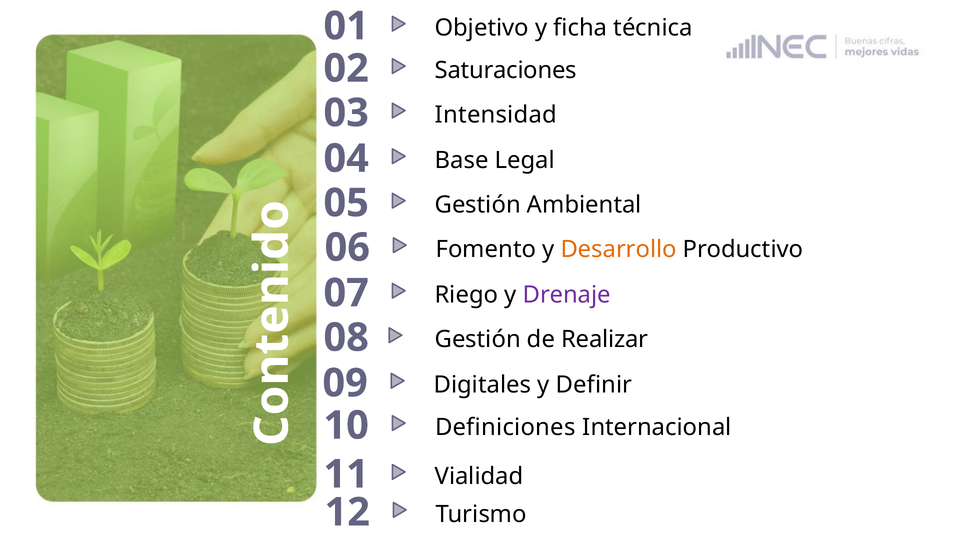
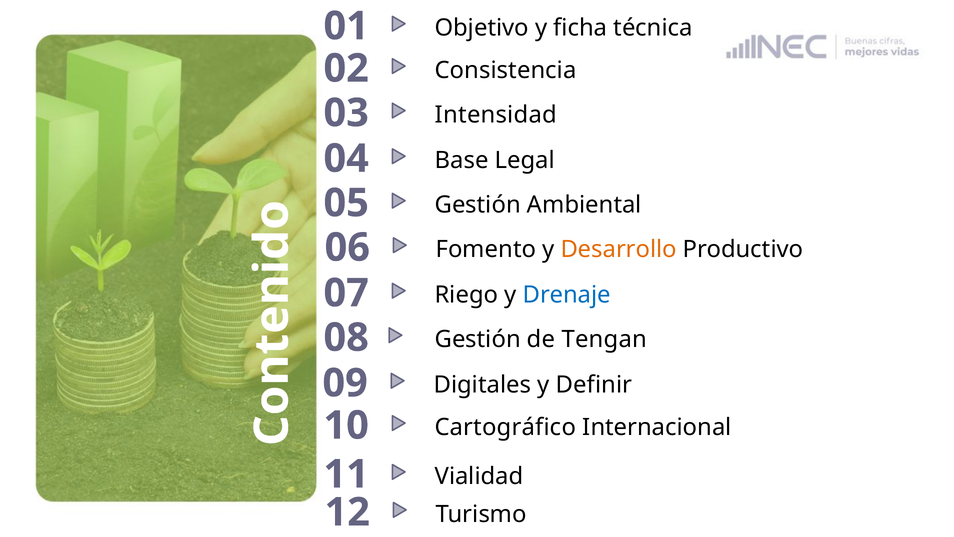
Saturaciones: Saturaciones -> Consistencia
Drenaje colour: purple -> blue
Realizar: Realizar -> Tengan
Definiciones: Definiciones -> Cartográfico
